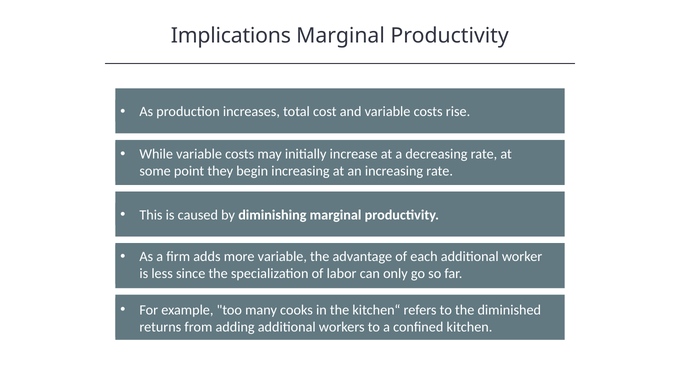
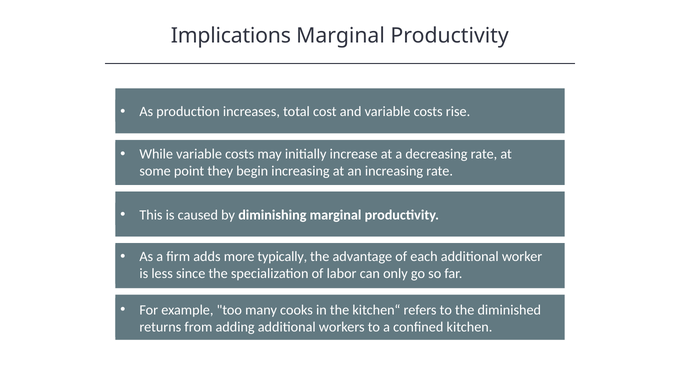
more variable: variable -> typically
